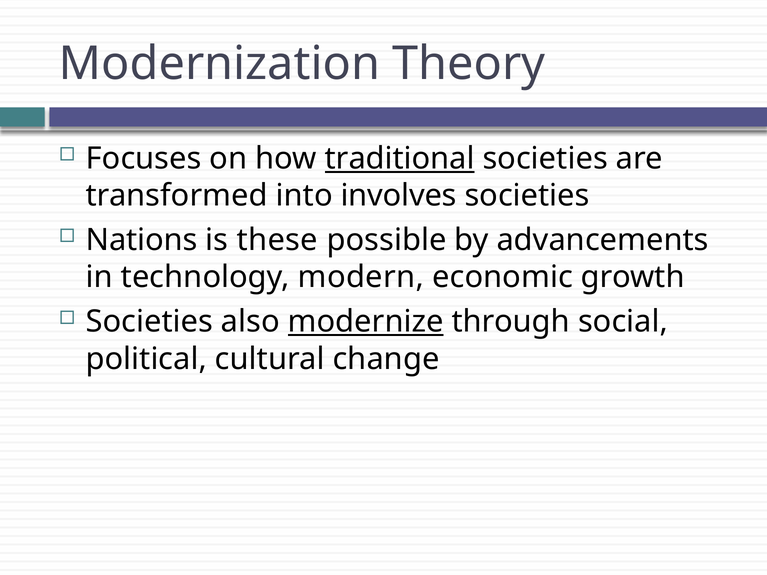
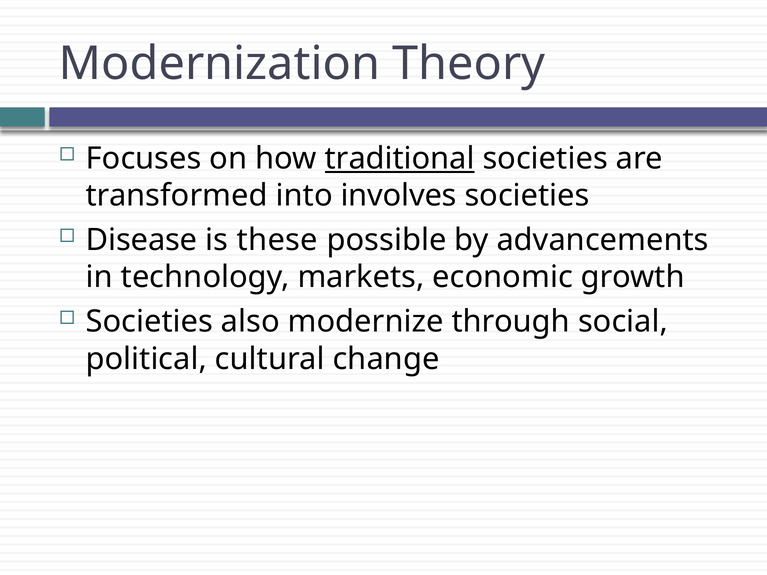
Nations: Nations -> Disease
modern: modern -> markets
modernize underline: present -> none
